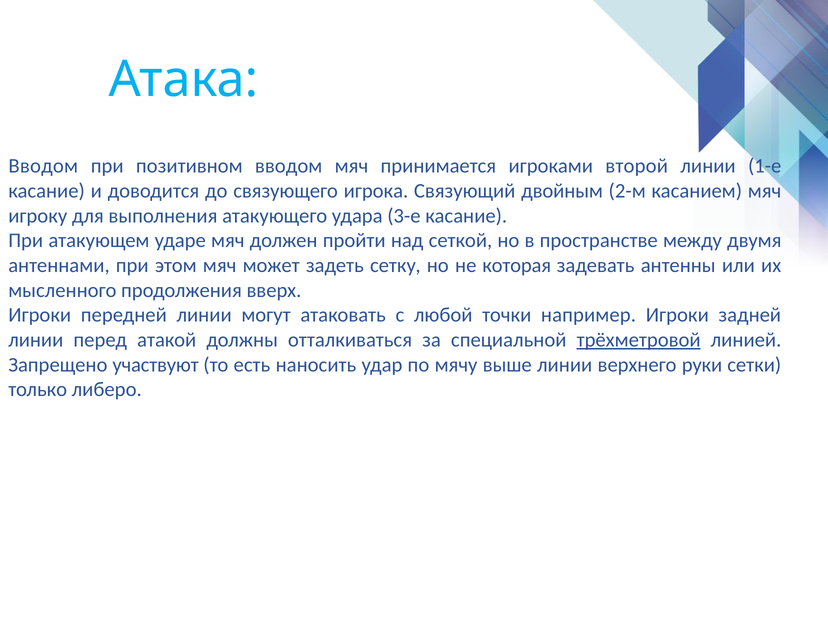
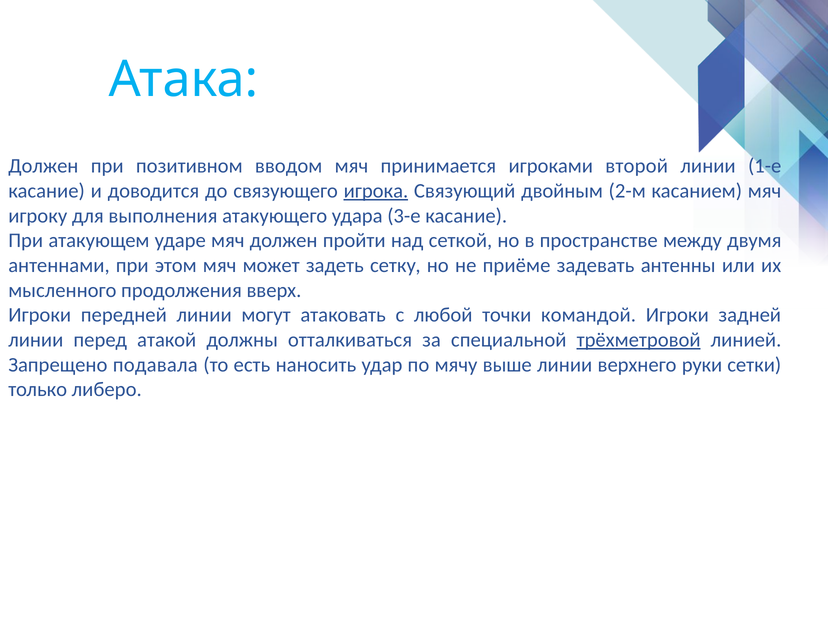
Вводом at (43, 166): Вводом -> Должен
игрока underline: none -> present
которая: которая -> приёме
например: например -> командой
участвуют: участвуют -> подавала
